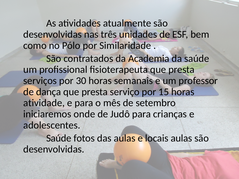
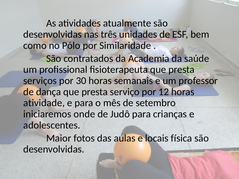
15: 15 -> 12
Saúde at (59, 138): Saúde -> Maior
locais aulas: aulas -> física
